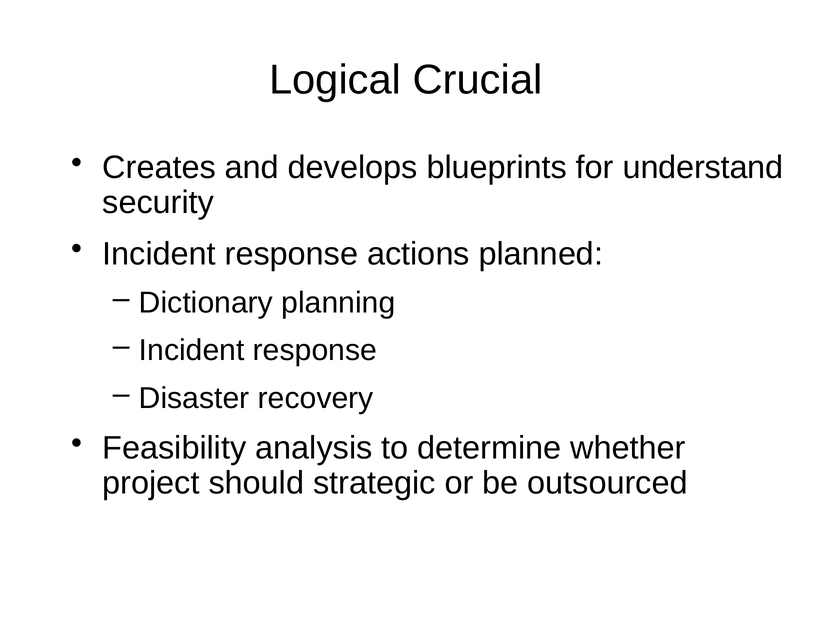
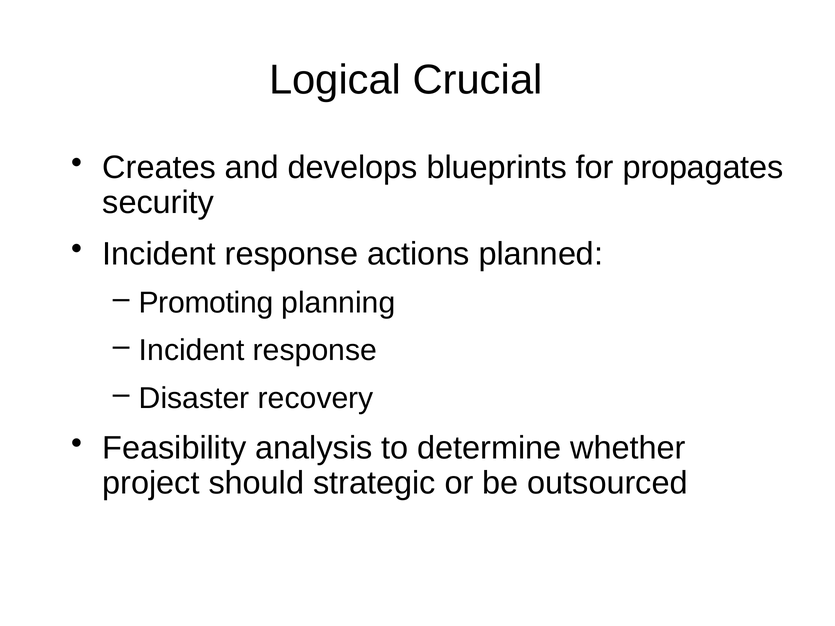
understand: understand -> propagates
Dictionary: Dictionary -> Promoting
